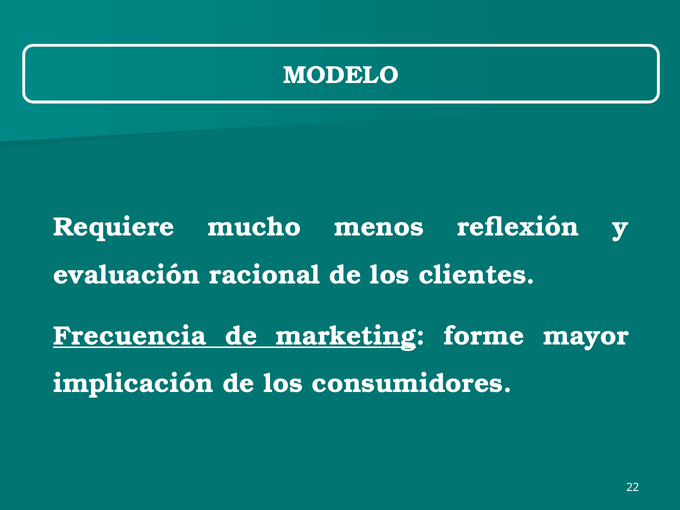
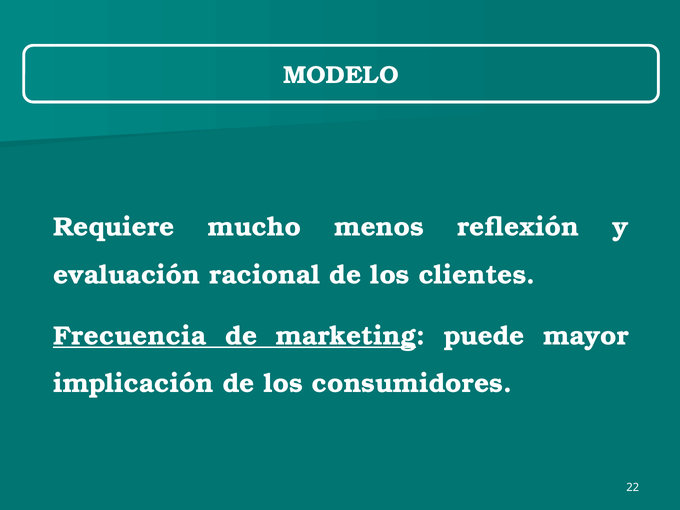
forme: forme -> puede
